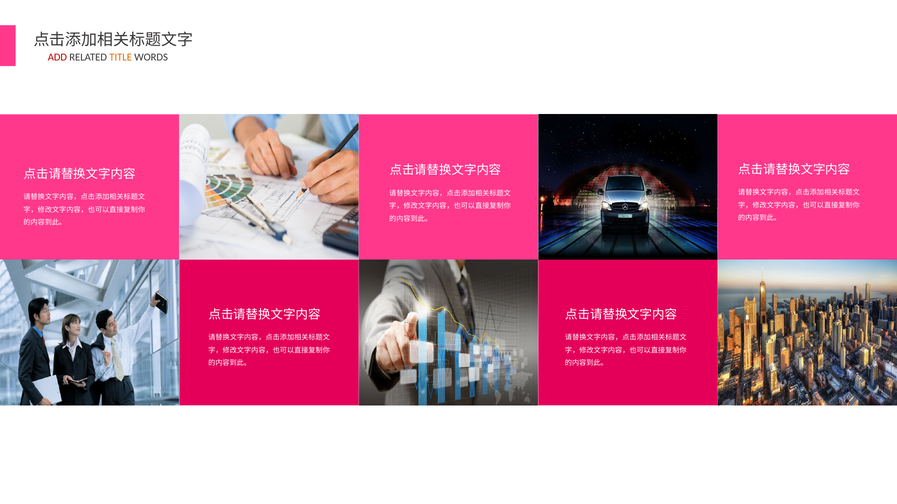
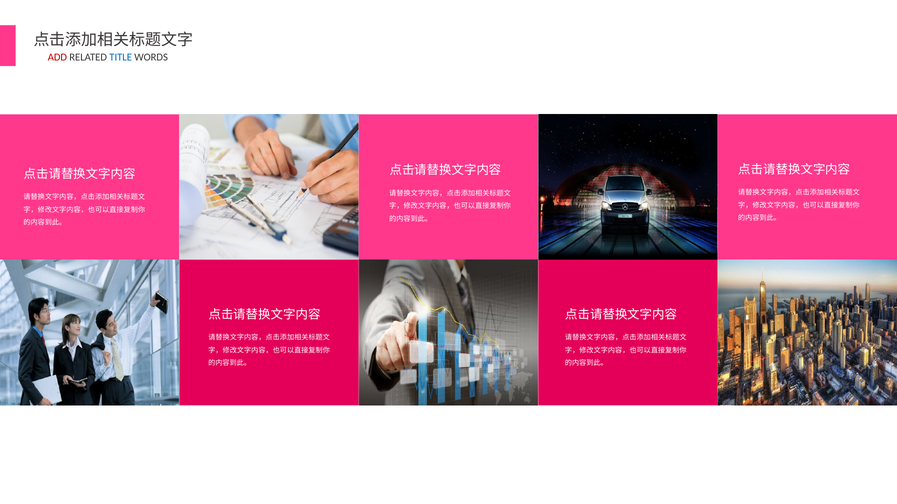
TITLE colour: orange -> blue
